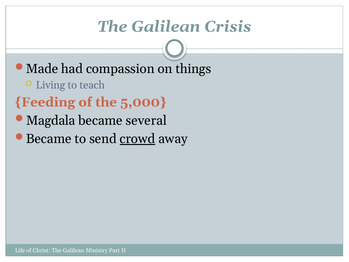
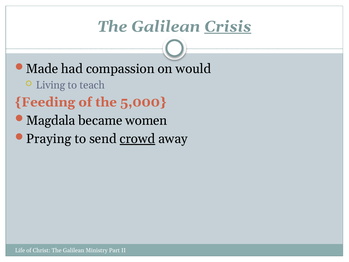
Crisis underline: none -> present
things: things -> would
several: several -> women
Became at (49, 139): Became -> Praying
